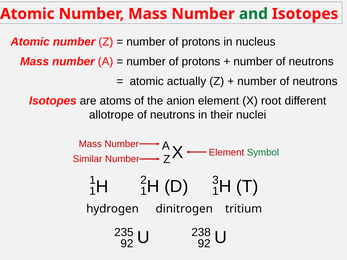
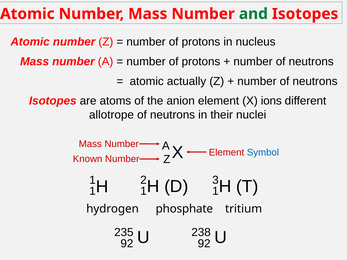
root: root -> ions
Symbol colour: green -> blue
Similar: Similar -> Known
dinitrogen: dinitrogen -> phosphate
